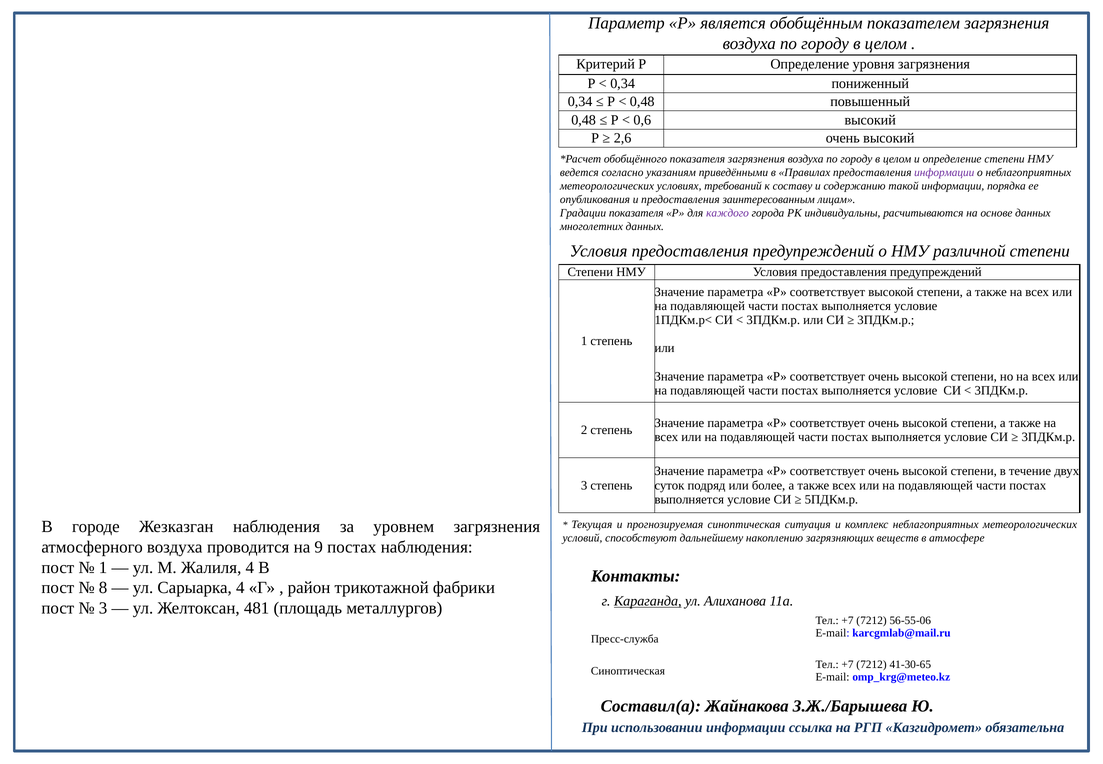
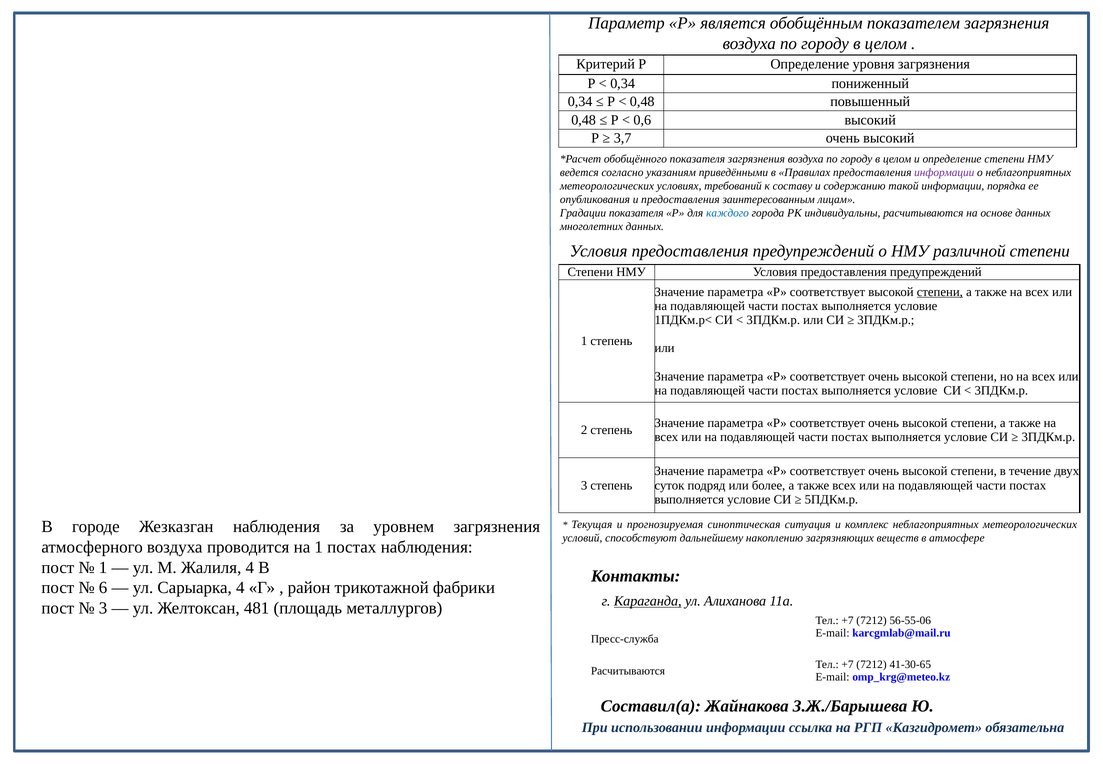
2,6: 2,6 -> 3,7
каждого colour: purple -> blue
степени at (940, 292) underline: none -> present
на 9: 9 -> 1
8: 8 -> 6
Синоптическая at (628, 670): Синоптическая -> Расчитываются
